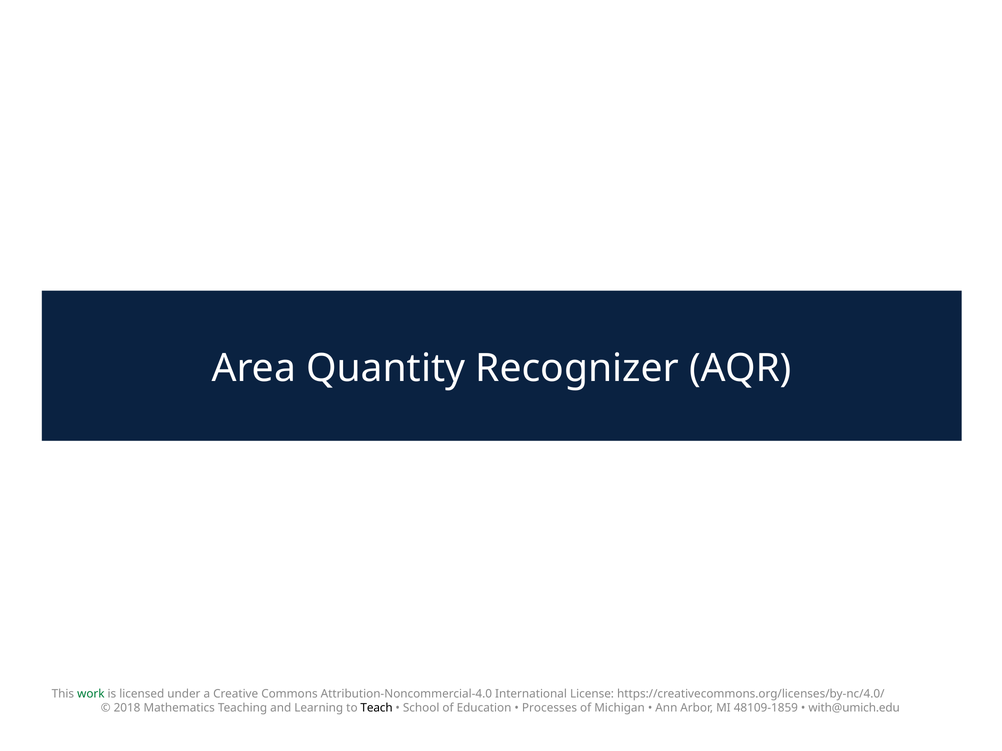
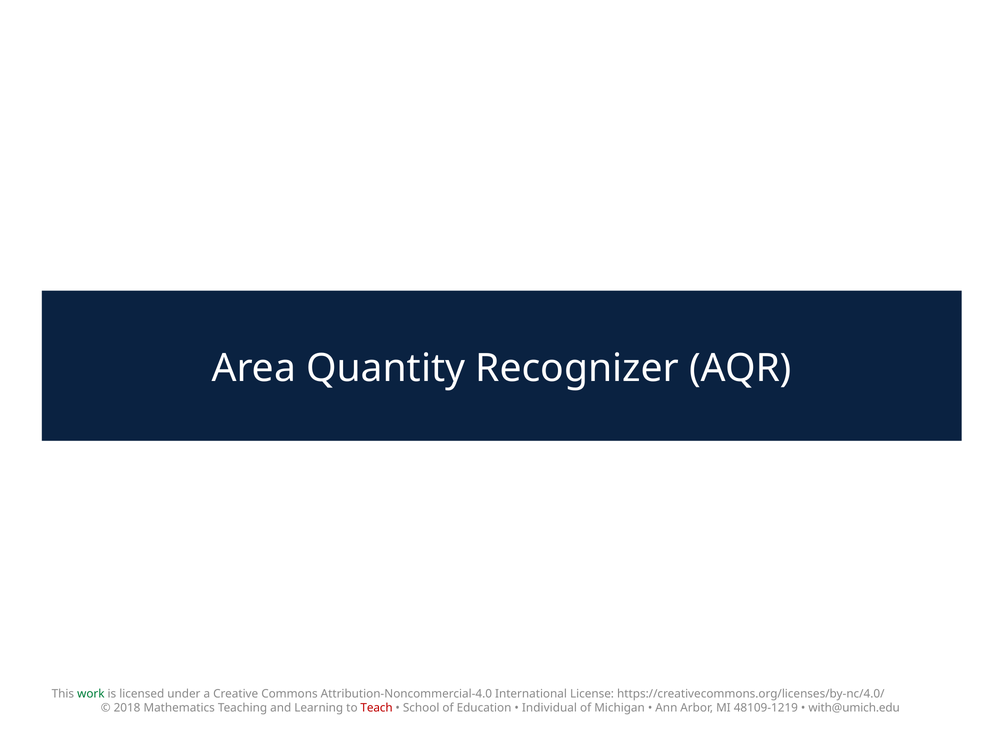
Teach colour: black -> red
Processes: Processes -> Individual
48109-1859: 48109-1859 -> 48109-1219
